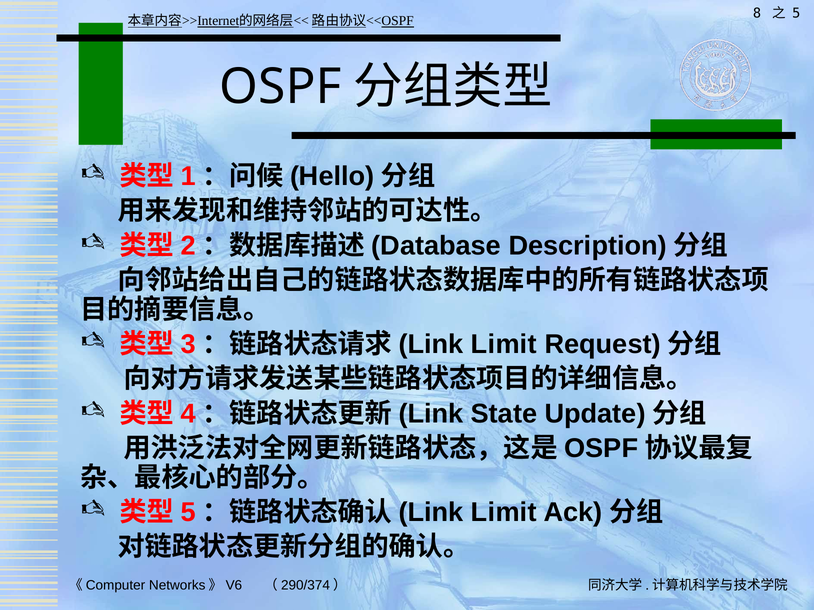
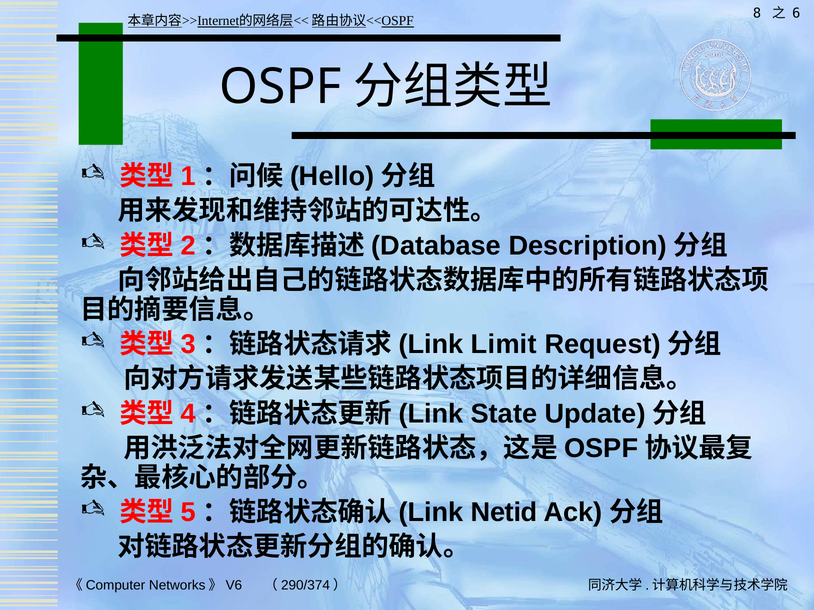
5: 5 -> 6
Limit at (504, 513): Limit -> Netid
